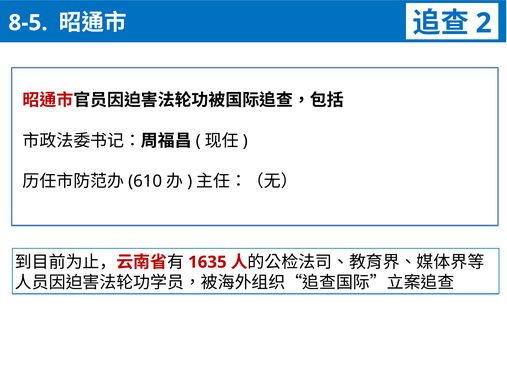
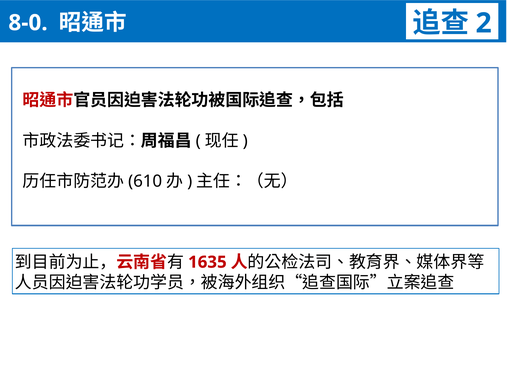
8-5: 8-5 -> 8-0
